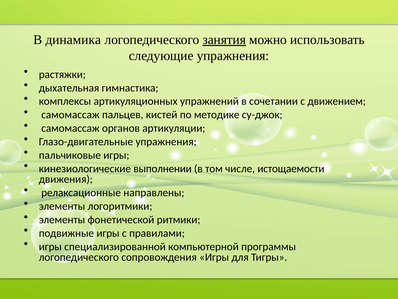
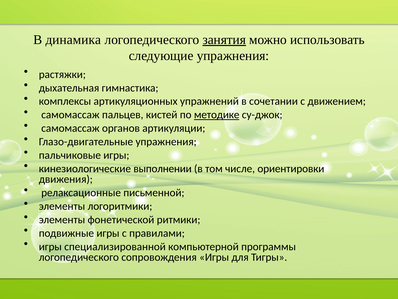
методике underline: none -> present
истощаемости: истощаемости -> ориентировки
направлены: направлены -> письменной
